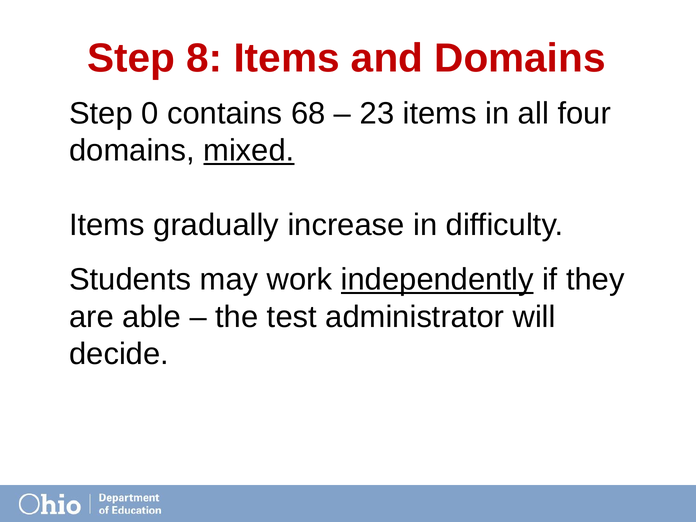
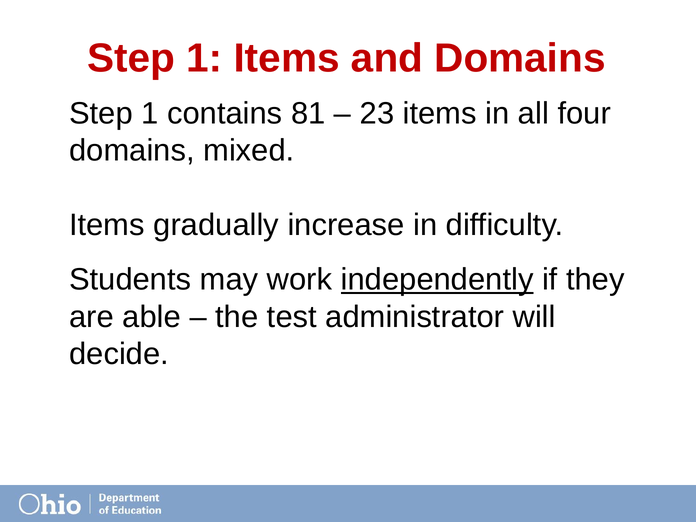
8 at (204, 58): 8 -> 1
0 at (150, 114): 0 -> 1
68: 68 -> 81
mixed underline: present -> none
